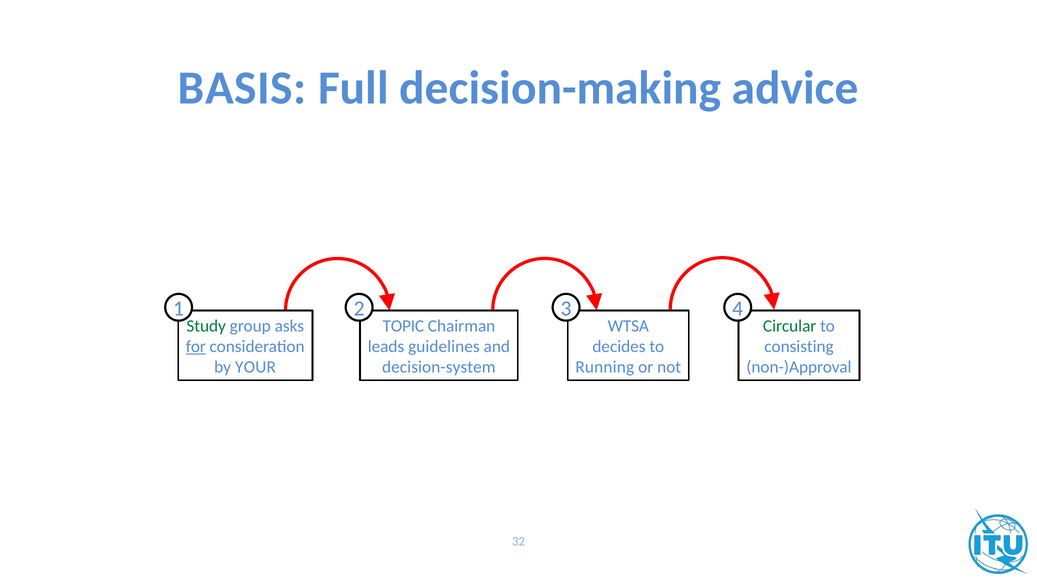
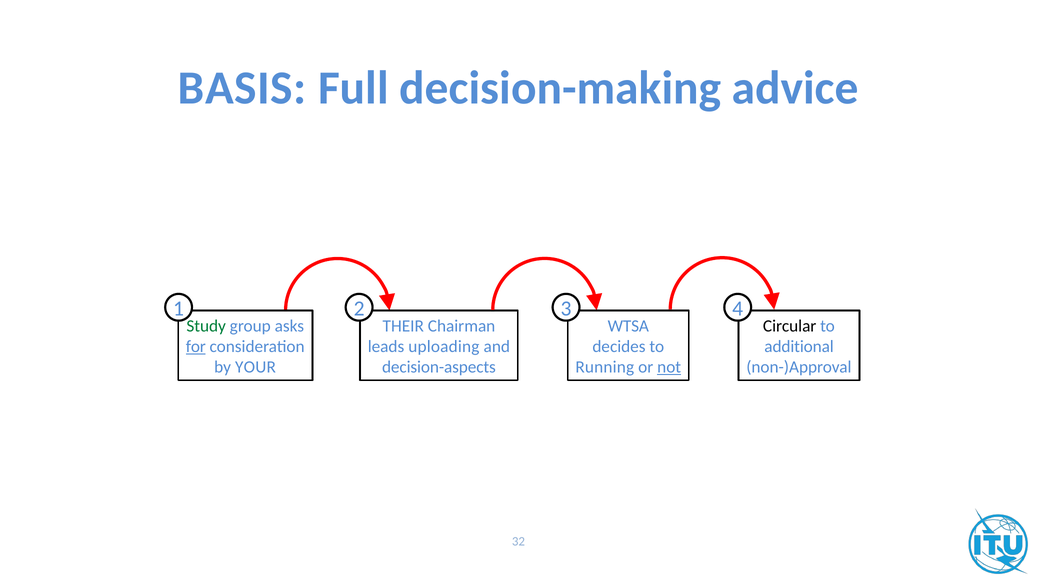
TOPIC: TOPIC -> THEIR
Circular colour: green -> black
guidelines: guidelines -> uploading
consisting: consisting -> additional
decision-system: decision-system -> decision-aspects
not underline: none -> present
